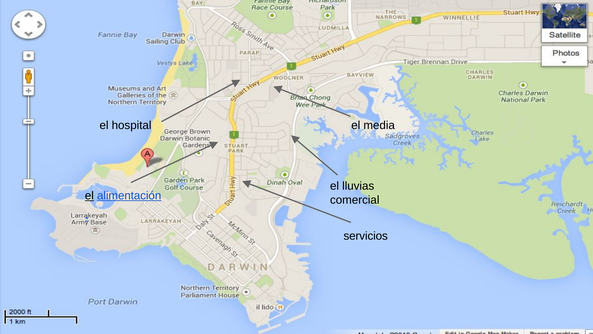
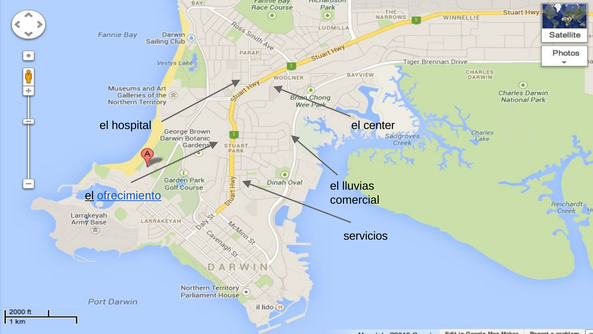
media: media -> center
alimentación: alimentación -> ofrecimiento
